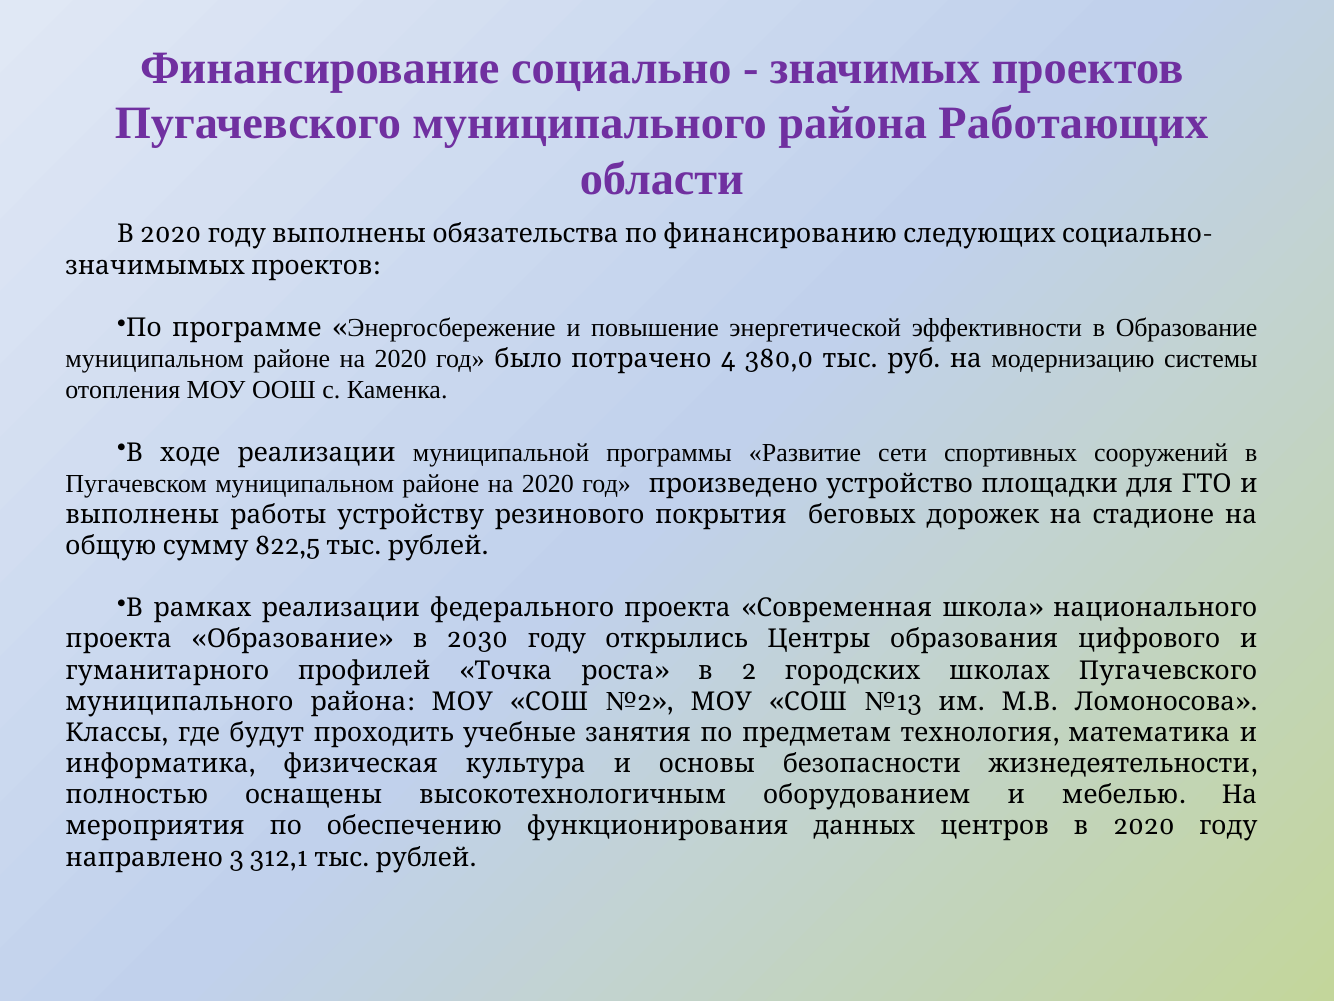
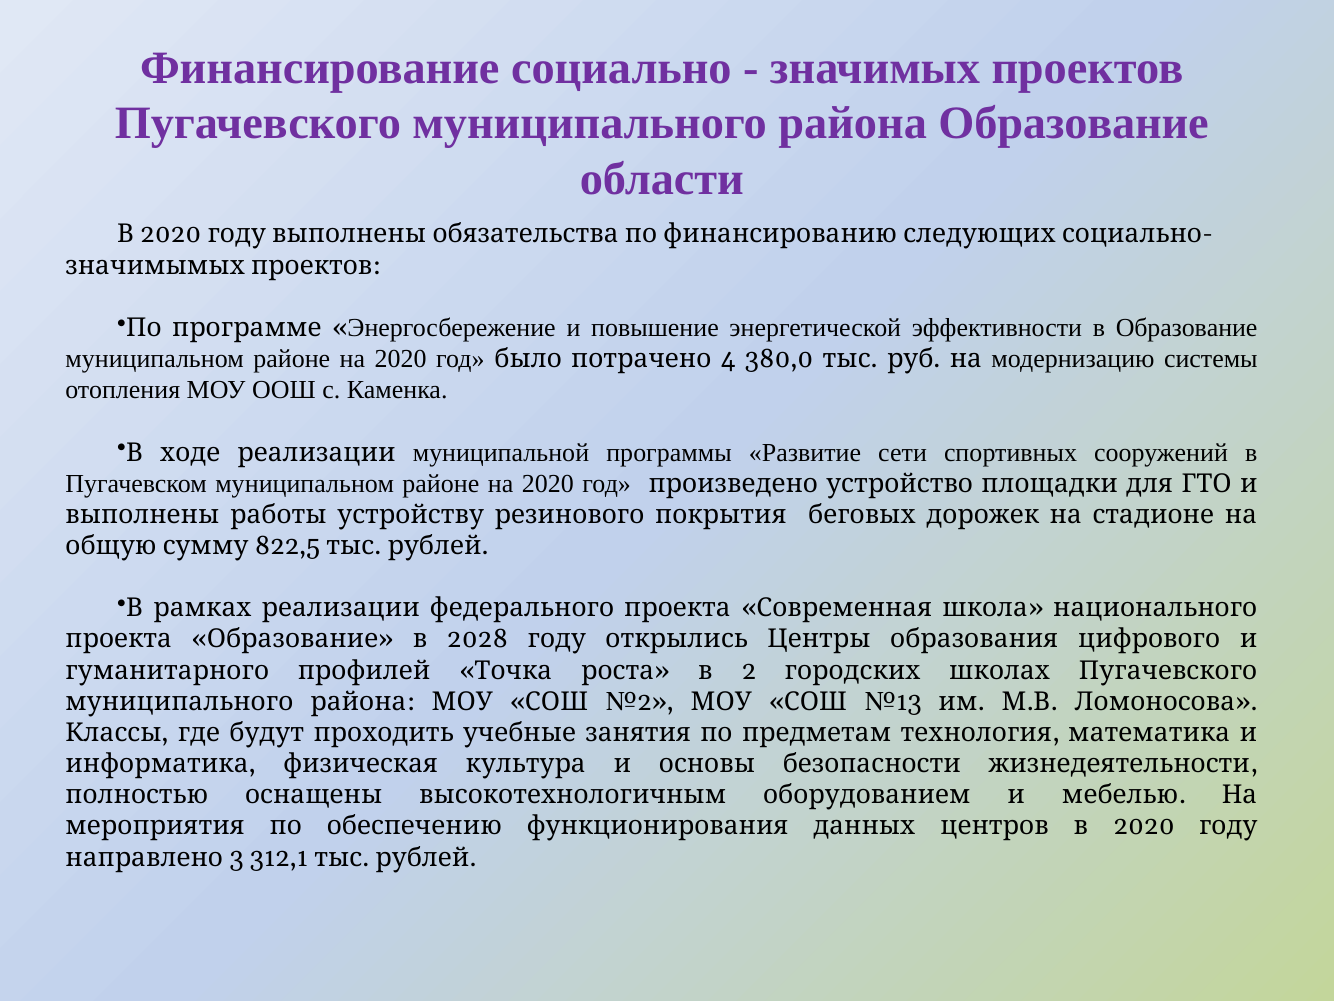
района Работающих: Работающих -> Образование
2030: 2030 -> 2028
